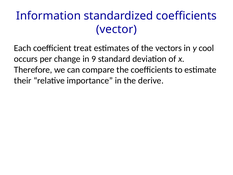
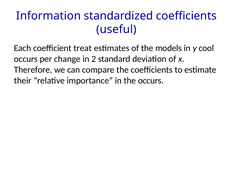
vector: vector -> useful
vectors: vectors -> models
9: 9 -> 2
the derive: derive -> occurs
